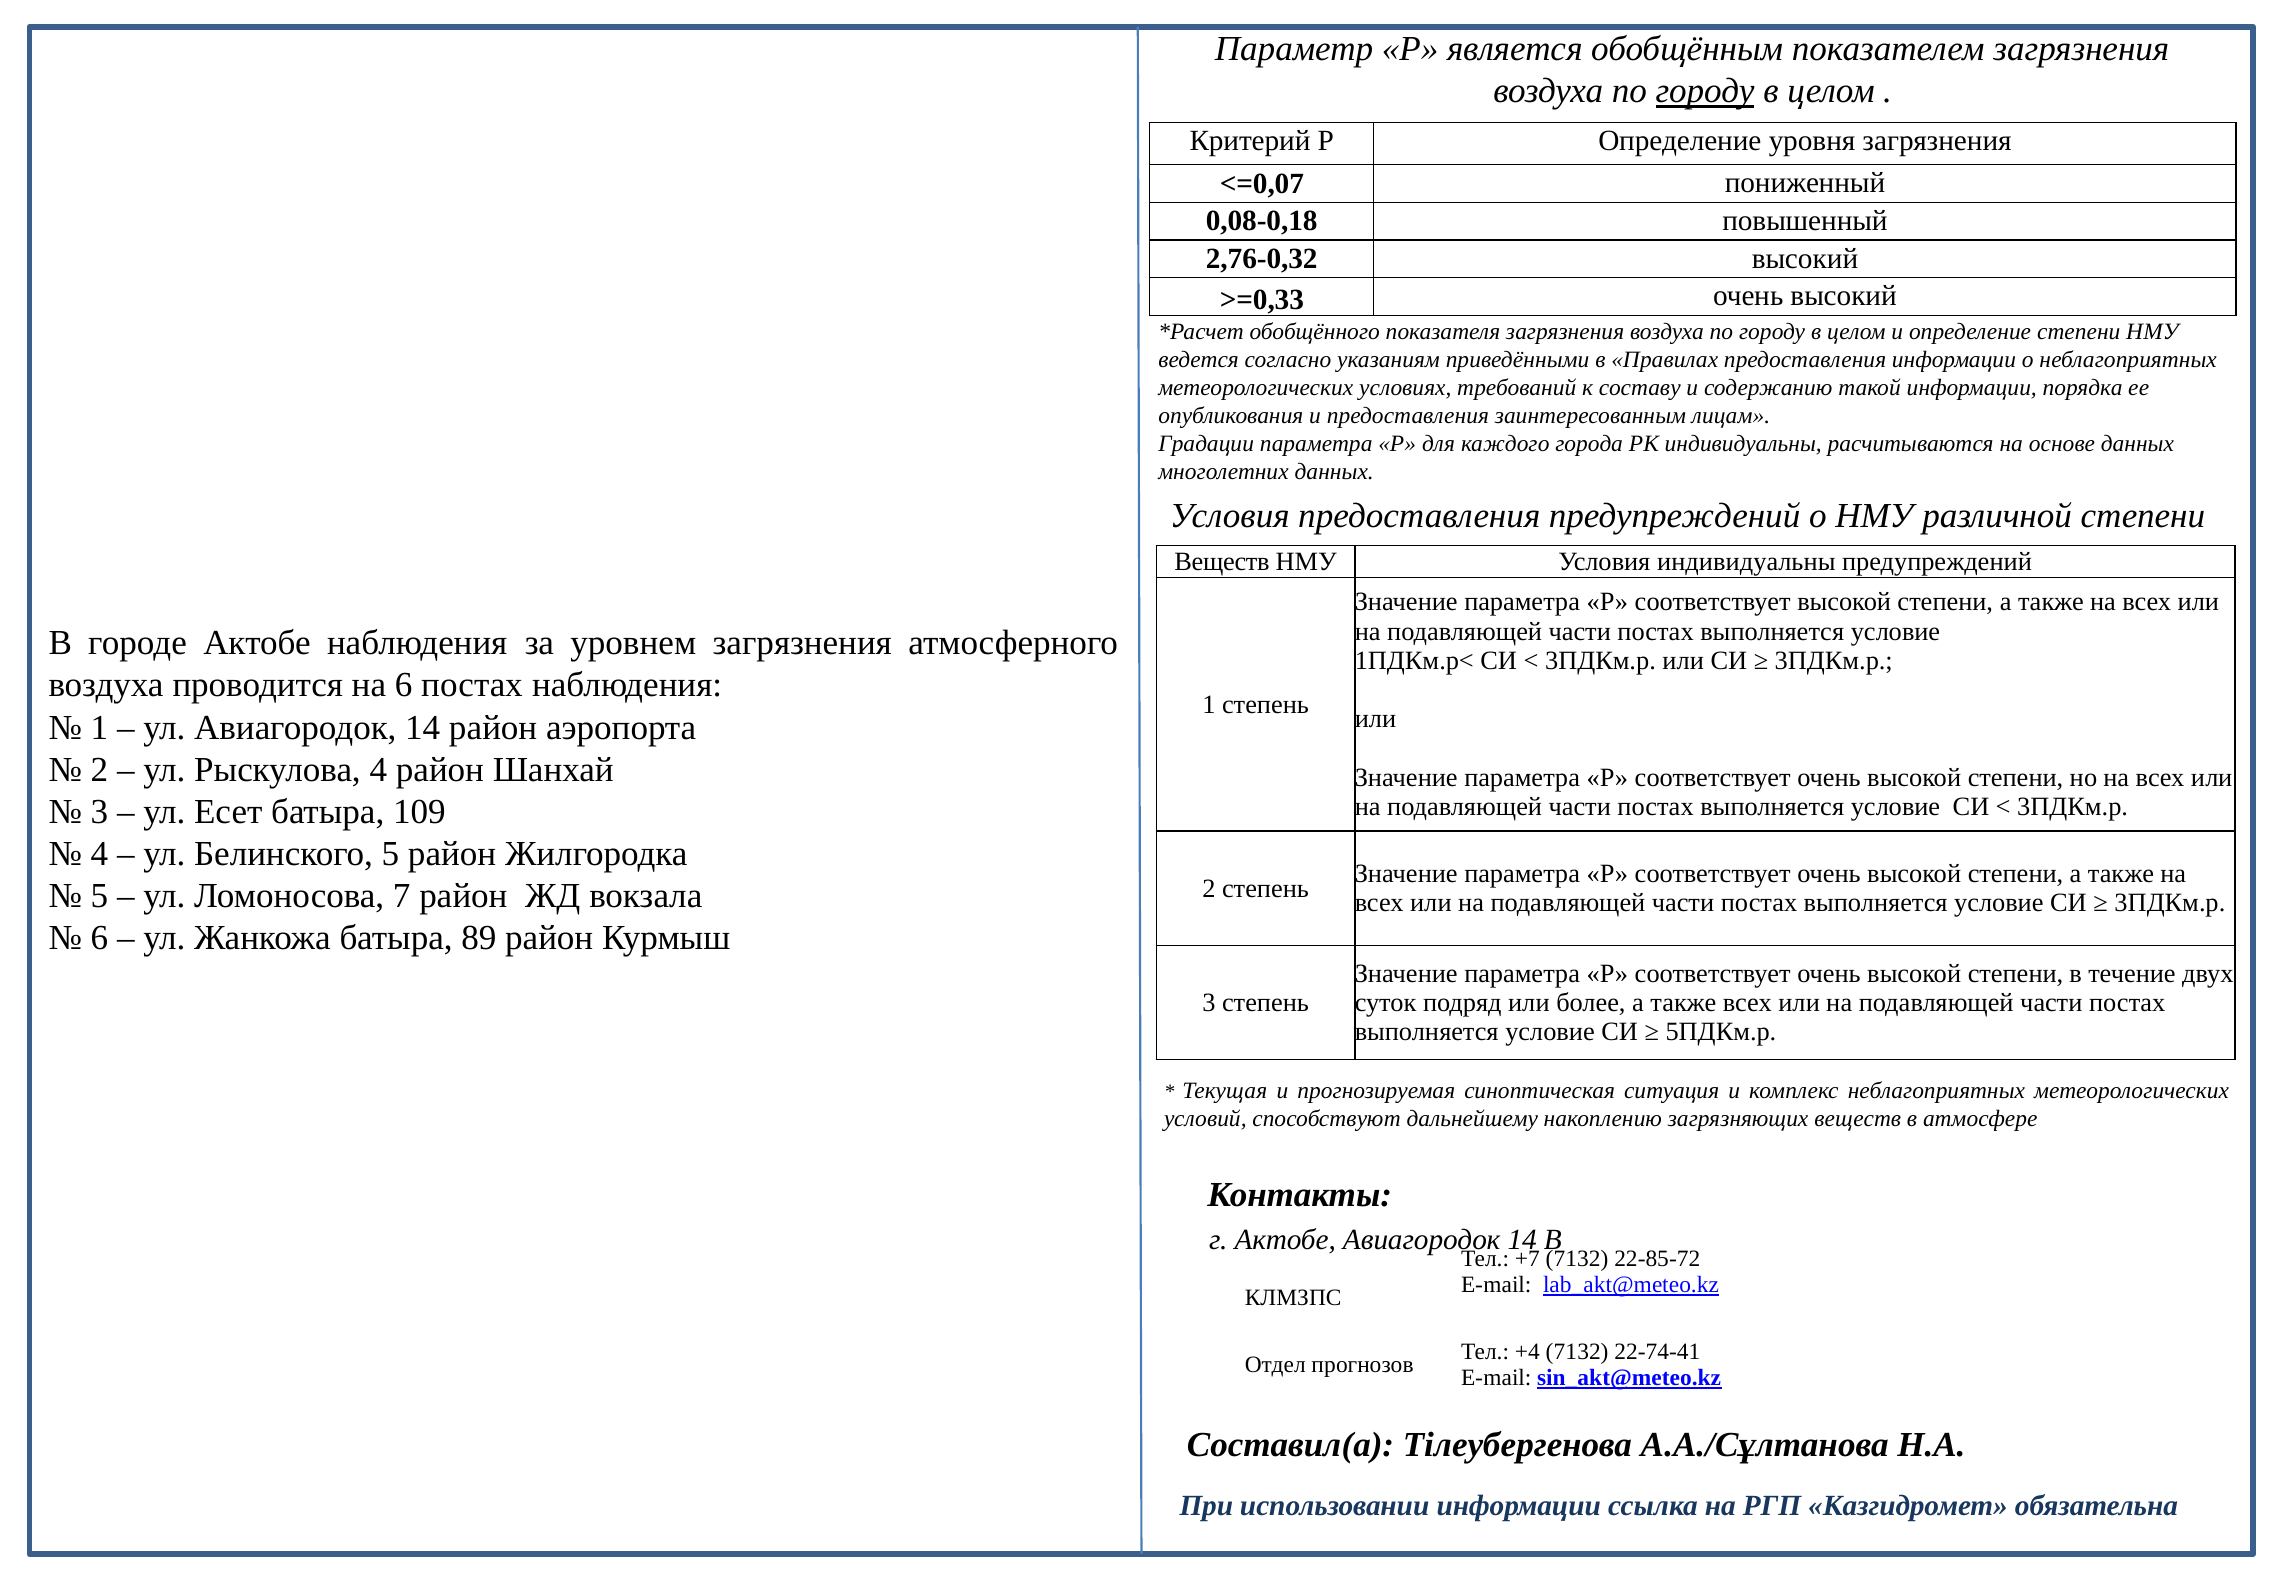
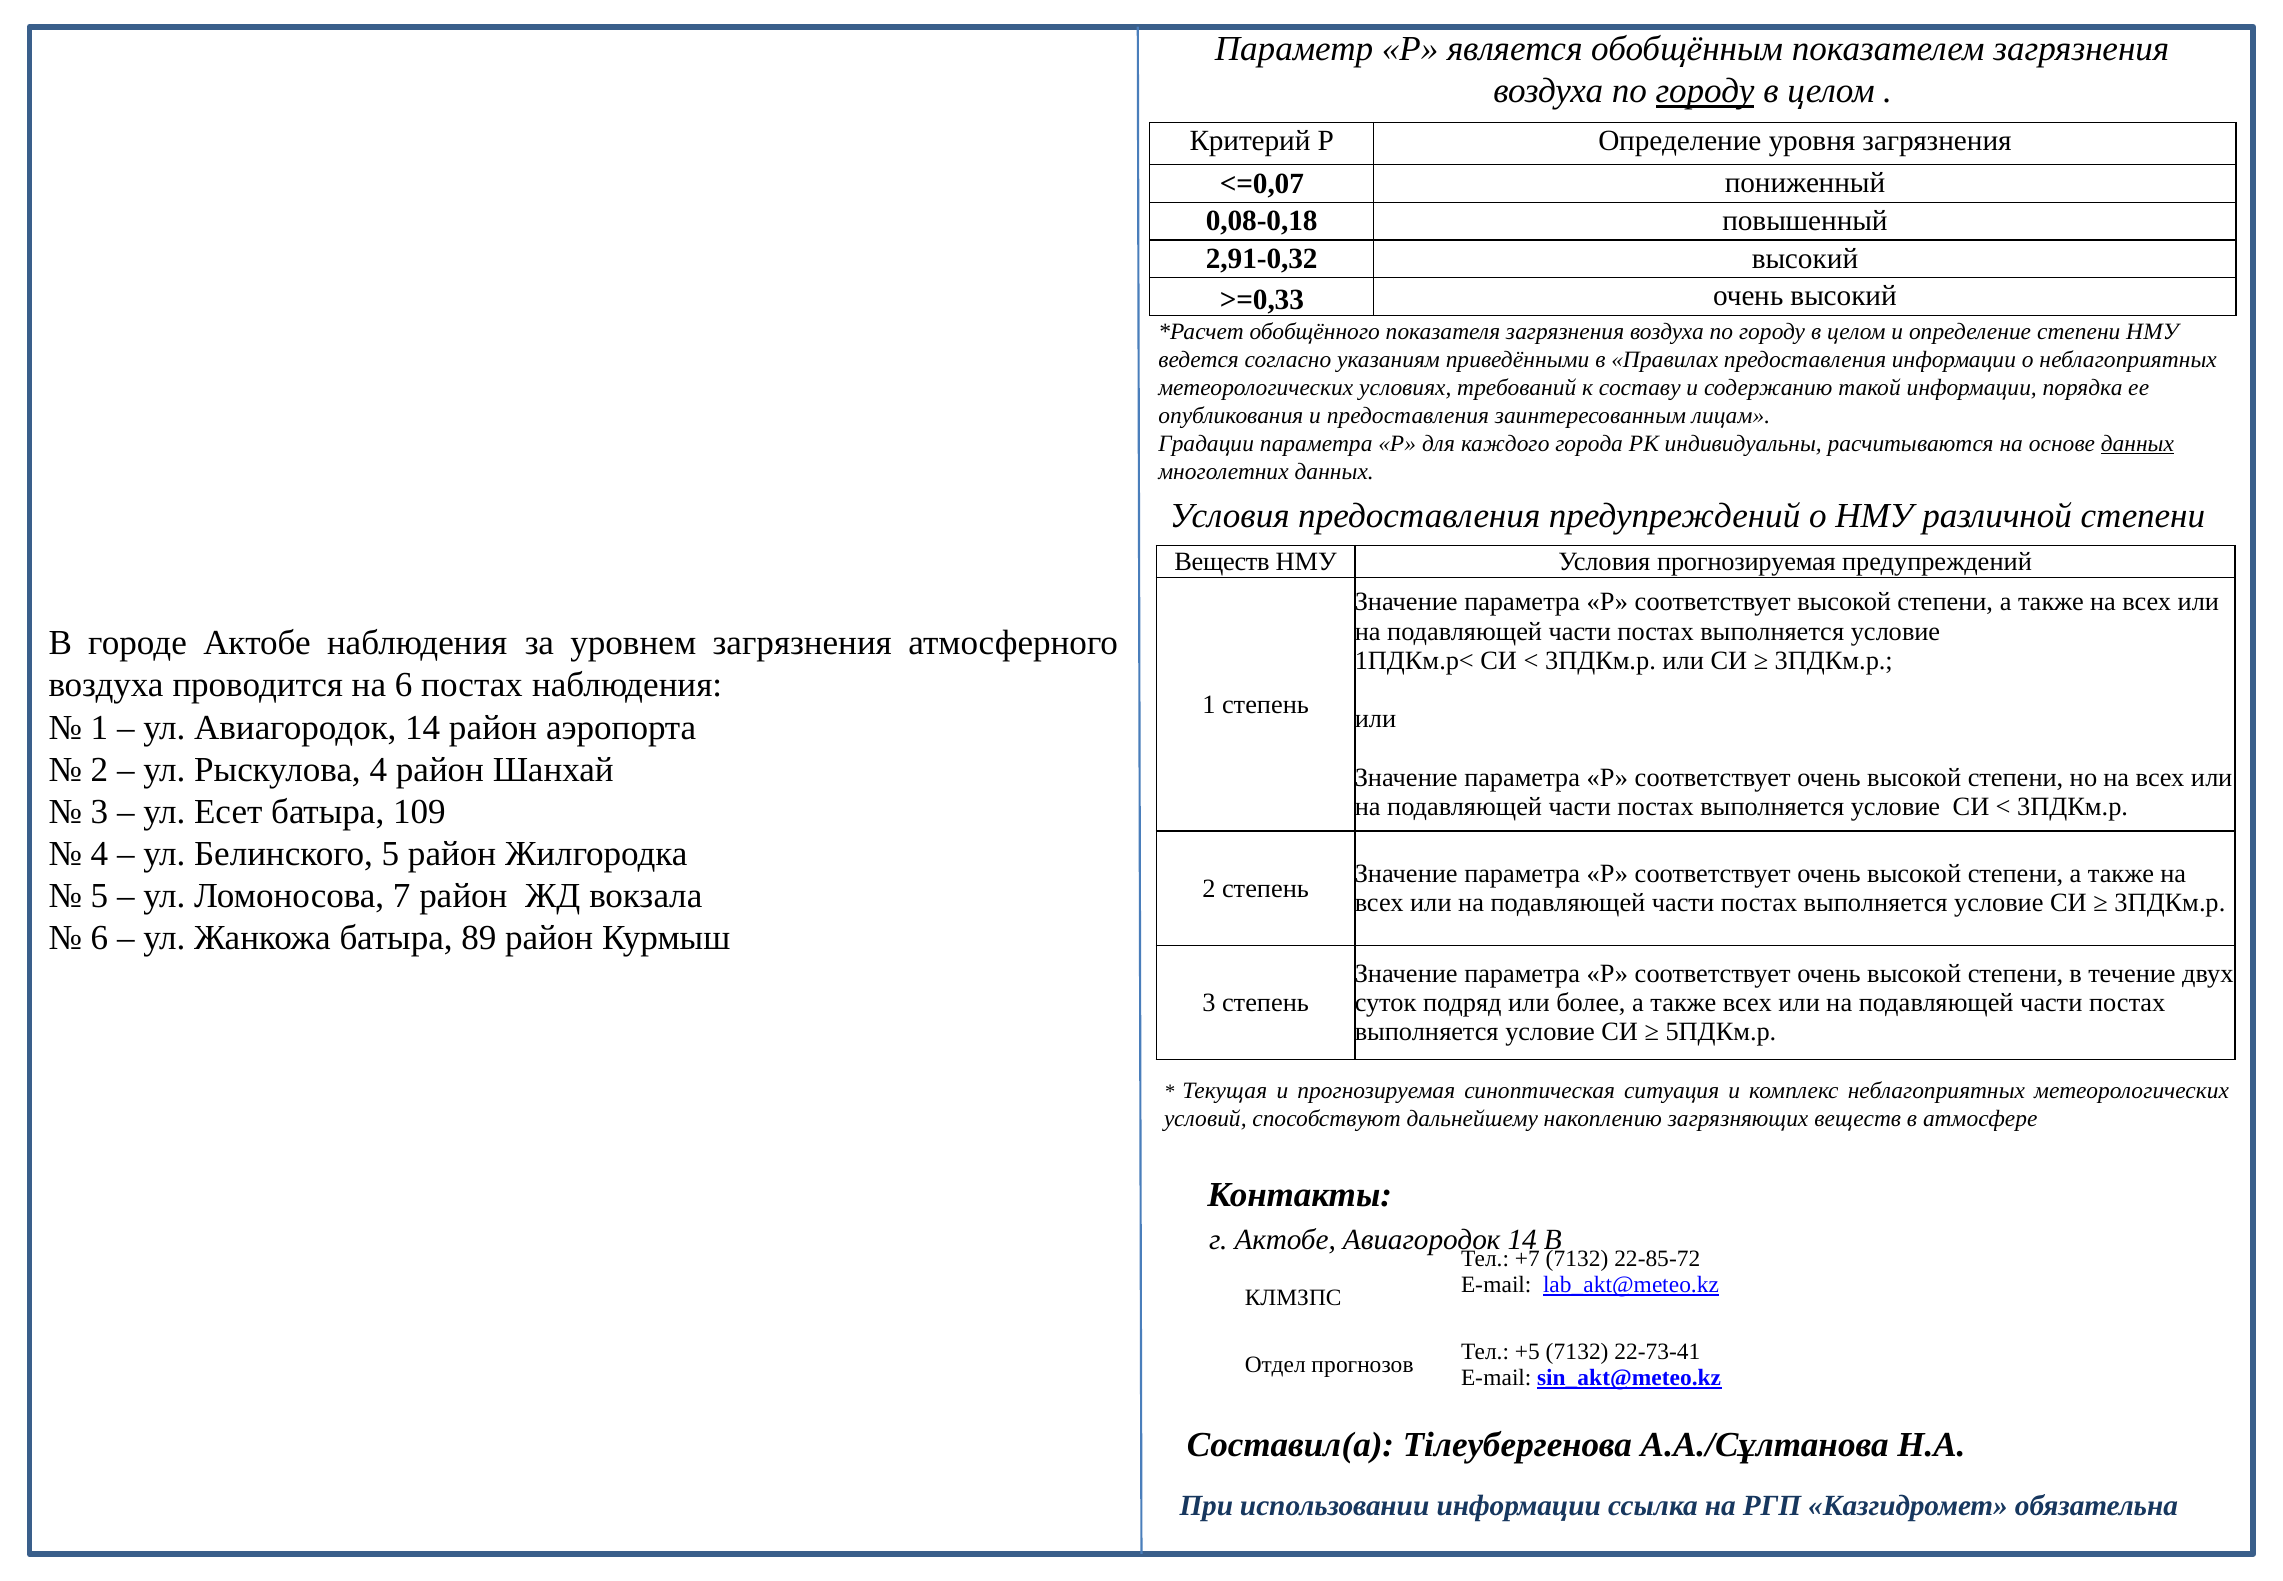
2,76-0,32: 2,76-0,32 -> 2,91-0,32
данных at (2137, 443) underline: none -> present
Условия индивидуальны: индивидуальны -> прогнозируемая
+4: +4 -> +5
22-74-41: 22-74-41 -> 22-73-41
